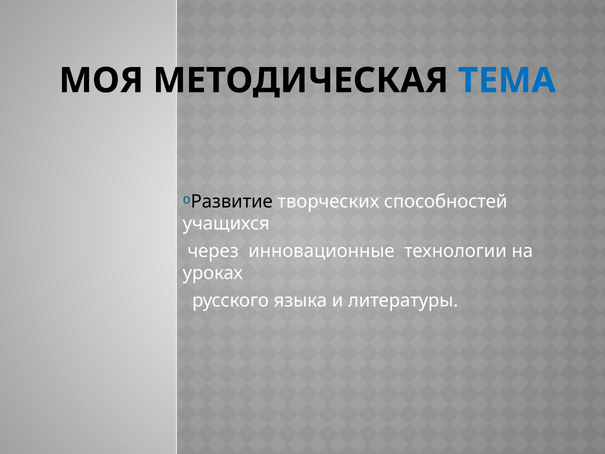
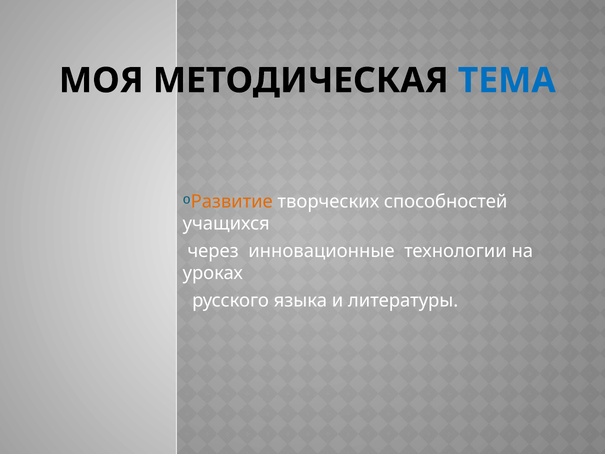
Развитие colour: black -> orange
